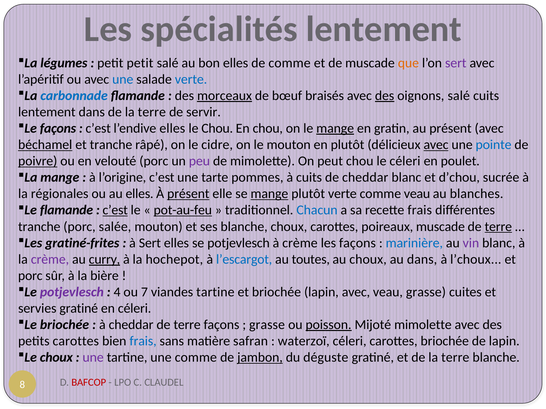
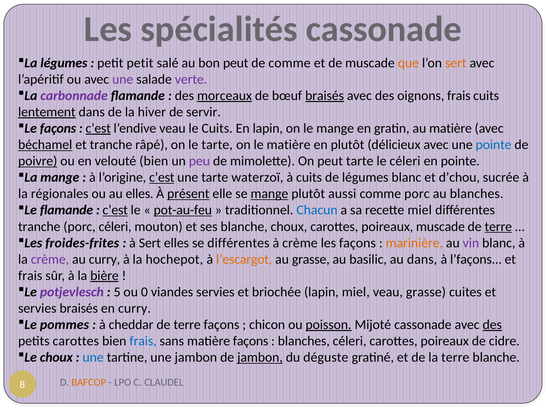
spécialités lentement: lentement -> cassonade
bon elles: elles -> peut
sert at (456, 63) colour: purple -> orange
une at (123, 79) colour: blue -> purple
verte at (191, 79) colour: blue -> purple
carbonnade colour: blue -> purple
braisés at (325, 96) underline: none -> present
des at (385, 96) underline: present -> none
oignons salé: salé -> frais
lentement at (47, 112) underline: none -> present
dans de la terre: terre -> hiver
c’est at (98, 129) underline: none -> present
l’endive elles: elles -> veau
le Chou: Chou -> Cuits
En chou: chou -> lapin
mange at (335, 129) underline: present -> none
au présent: présent -> matière
le cidre: cidre -> tarte
le mouton: mouton -> matière
avec at (436, 145) underline: present -> none
velouté porc: porc -> bien
peut chou: chou -> tarte
en poulet: poulet -> pointe
c’est at (162, 178) underline: none -> present
pommes: pommes -> waterzoï
de cheddar: cheddar -> légumes
plutôt verte: verte -> aussi
comme veau: veau -> porc
recette frais: frais -> miel
porc salée: salée -> céleri
gratiné-frites: gratiné-frites -> froides-frites
se potjevlesch: potjevlesch -> différentes
marinière colour: blue -> orange
curry at (104, 260) underline: present -> none
l’escargot colour: blue -> orange
au toutes: toutes -> grasse
au choux: choux -> basilic
l’choux: l’choux -> l’façons
porc at (30, 276): porc -> frais
bière underline: none -> present
4: 4 -> 5
7: 7 -> 0
viandes tartine: tartine -> servies
lapin avec: avec -> miel
servies gratiné: gratiné -> braisés
en céleri: céleri -> curry
Le briochée: briochée -> pommes
grasse at (267, 325): grasse -> chicon
Mijoté mimolette: mimolette -> cassonade
des at (492, 325) underline: none -> present
matière safran: safran -> façons
waterzoï at (304, 341): waterzoï -> blanches
céleri carottes briochée: briochée -> poireaux
de lapin: lapin -> cidre
une at (93, 358) colour: purple -> blue
une comme: comme -> jambon
BAFCOP colour: red -> orange
